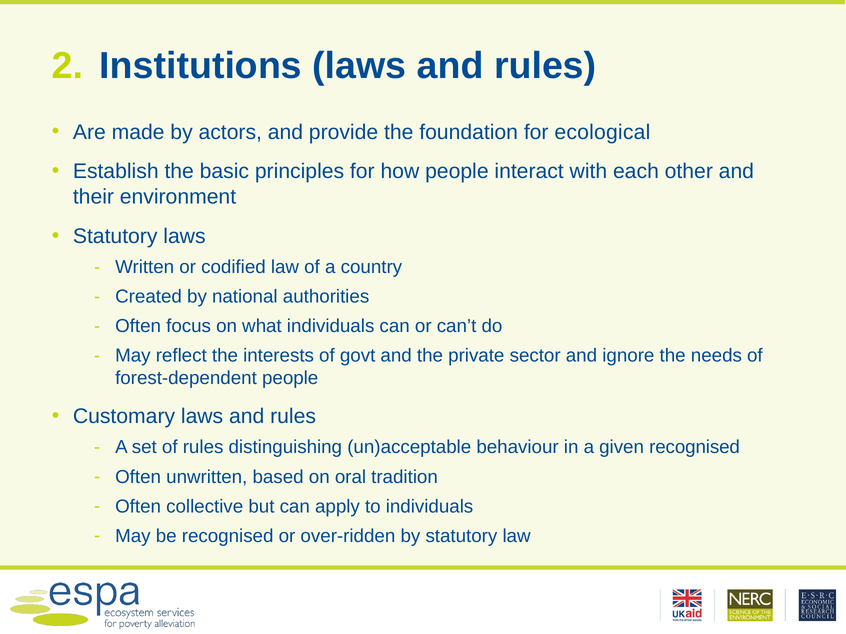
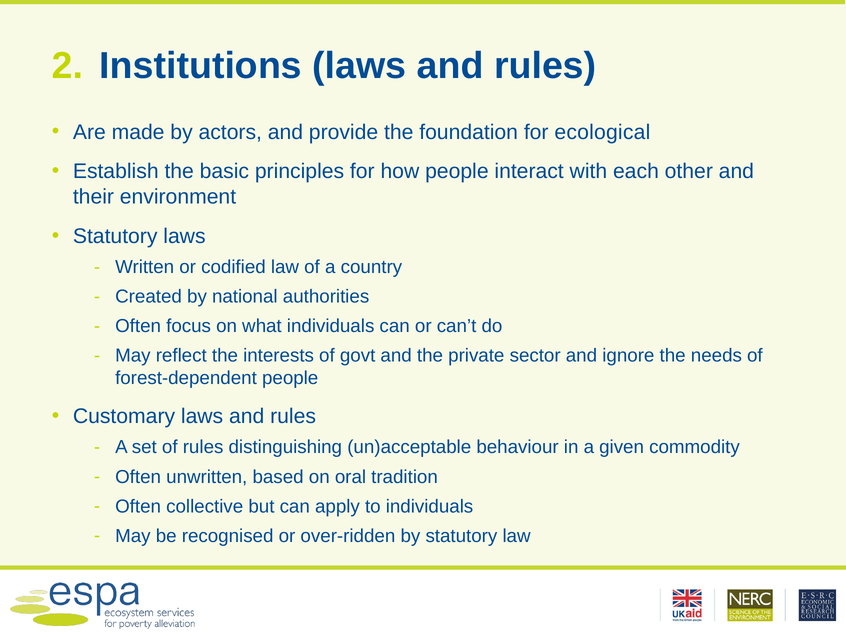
given recognised: recognised -> commodity
